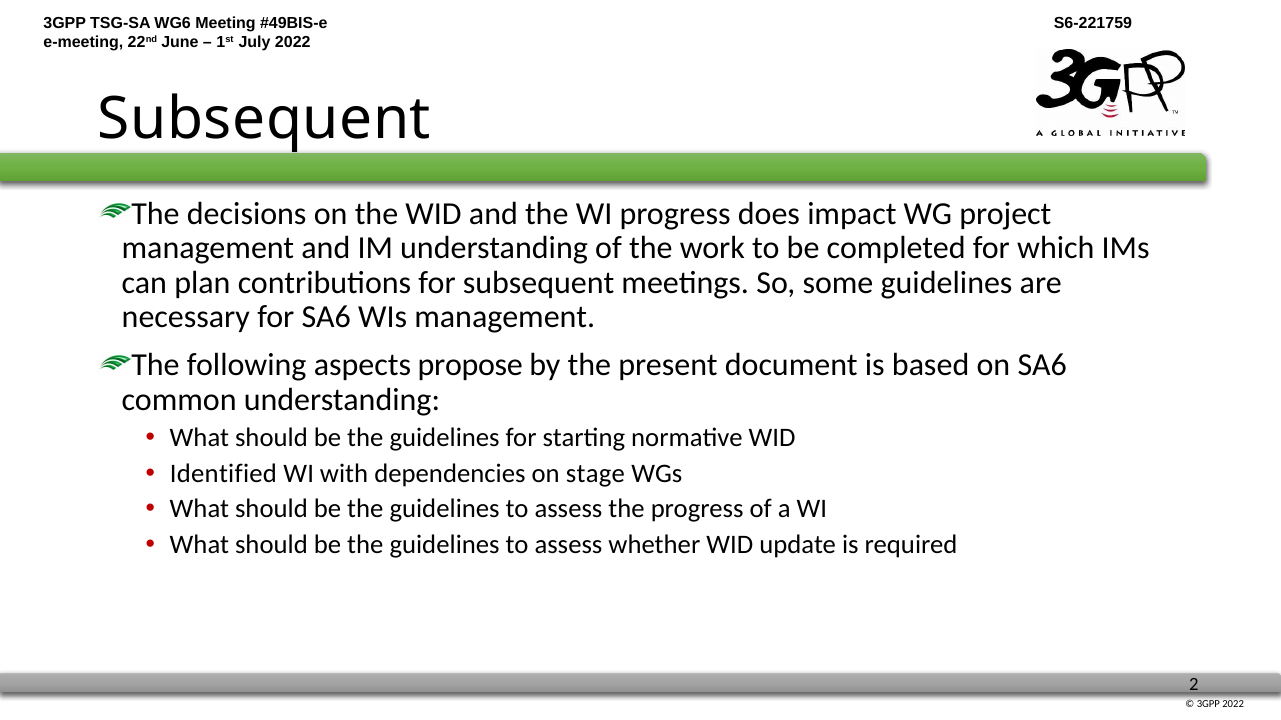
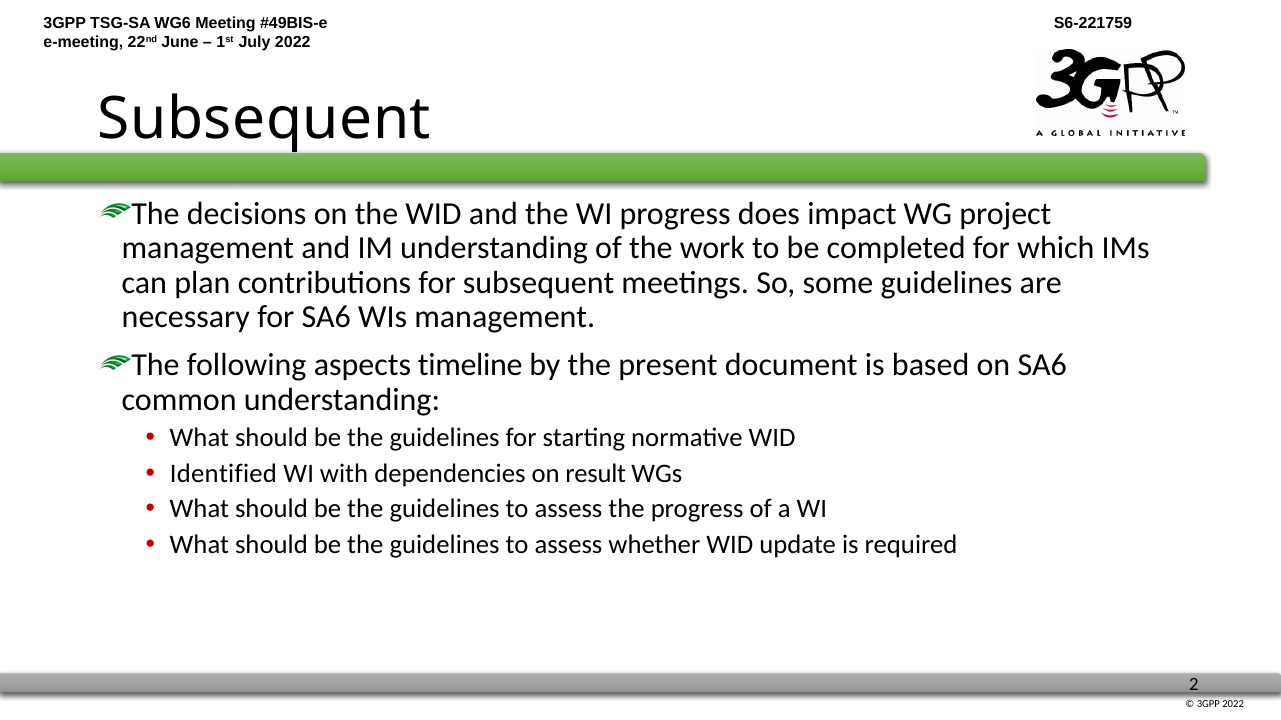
propose: propose -> timeline
stage: stage -> result
